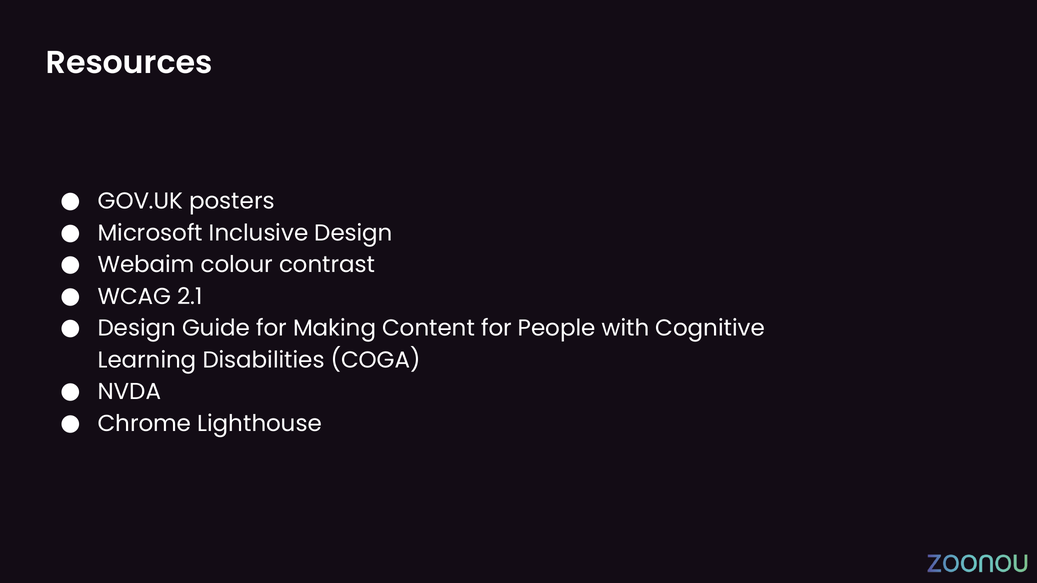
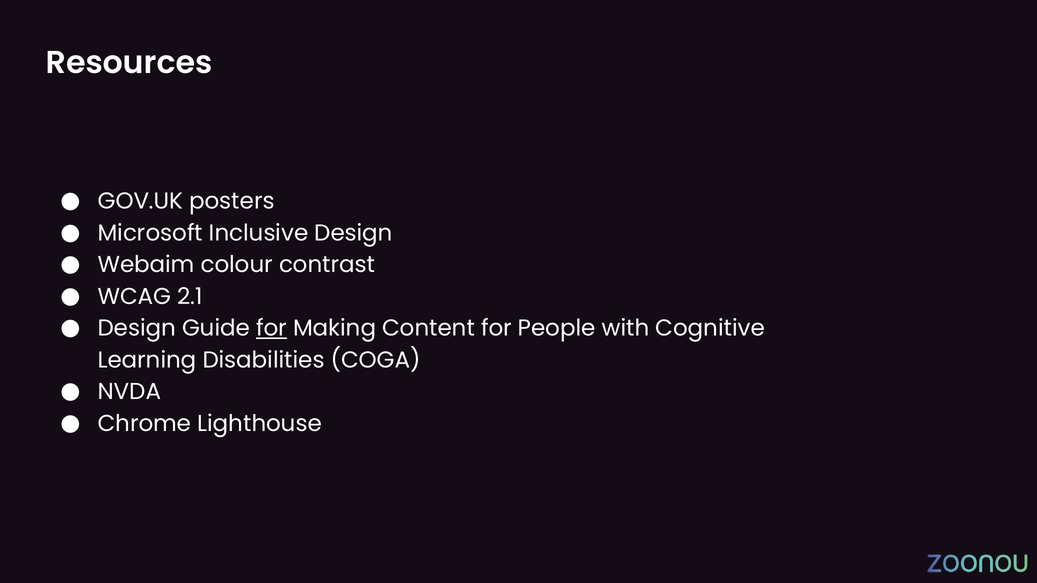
for at (272, 329) underline: none -> present
